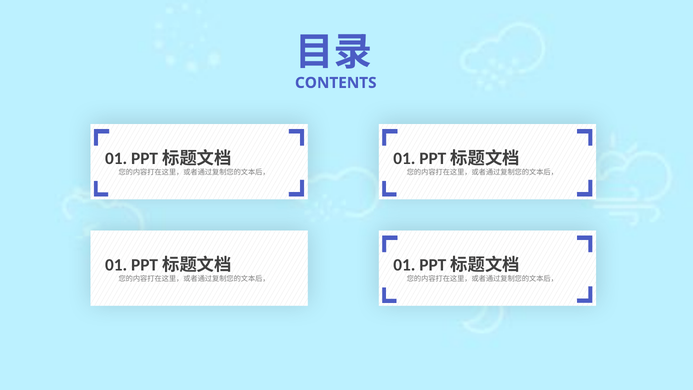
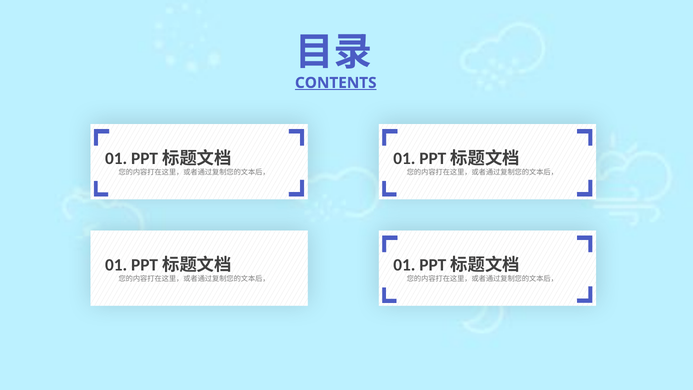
CONTENTS underline: none -> present
